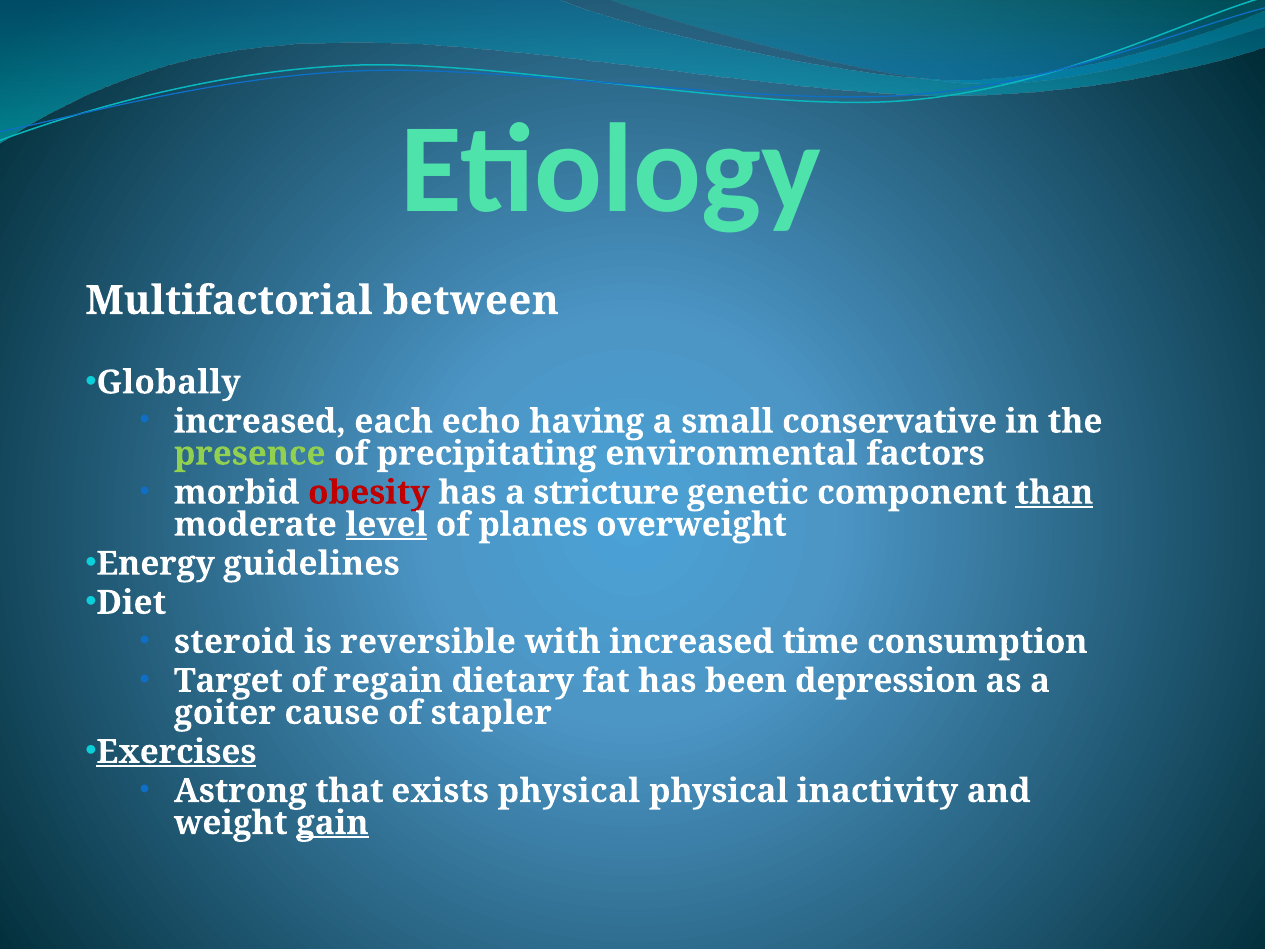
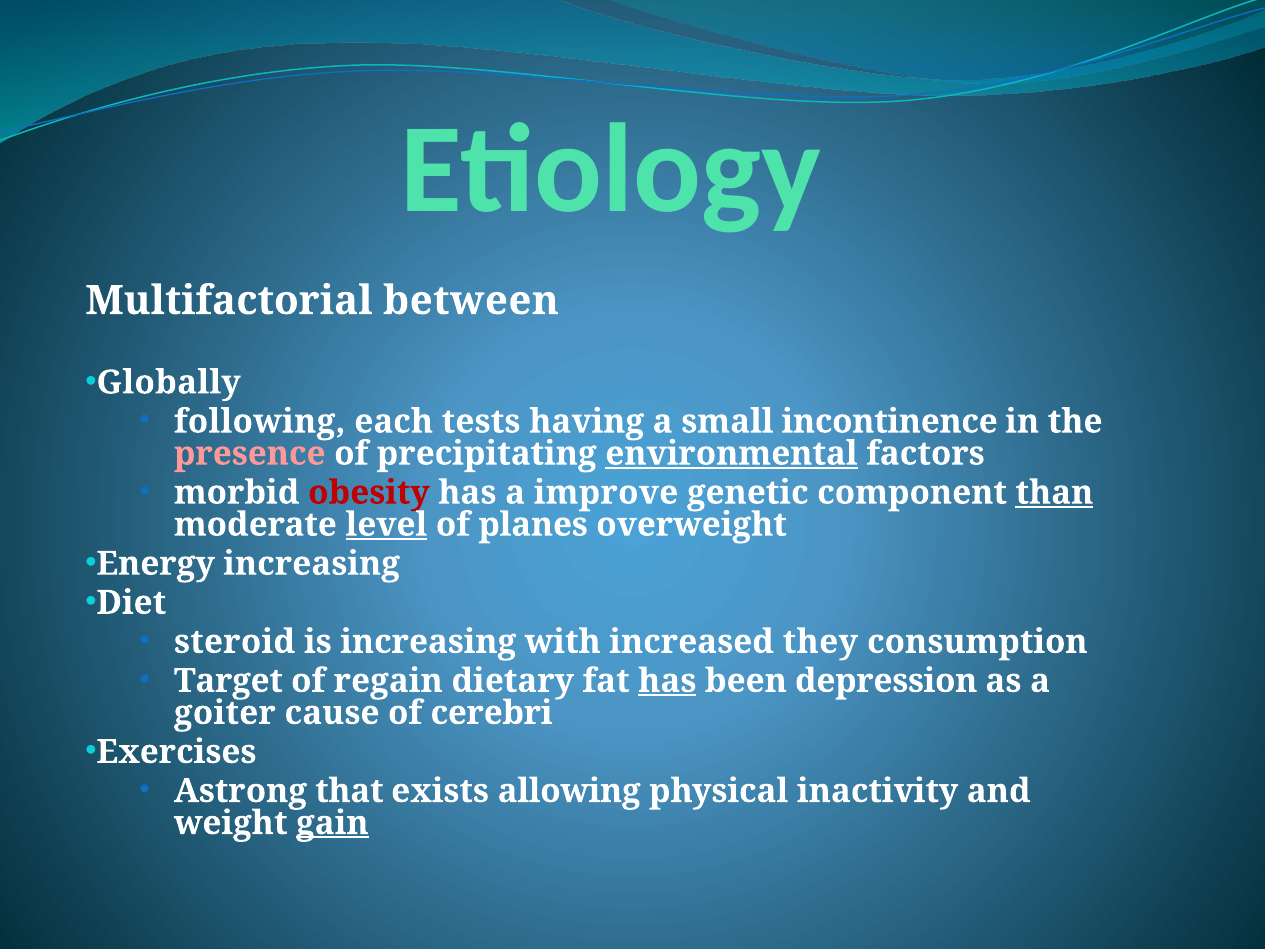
increased at (260, 421): increased -> following
echo: echo -> tests
conservative: conservative -> incontinence
presence colour: light green -> pink
environmental underline: none -> present
stricture: stricture -> improve
Energy guidelines: guidelines -> increasing
is reversible: reversible -> increasing
time: time -> they
has at (667, 681) underline: none -> present
stapler: stapler -> cerebri
Exercises underline: present -> none
exists physical: physical -> allowing
